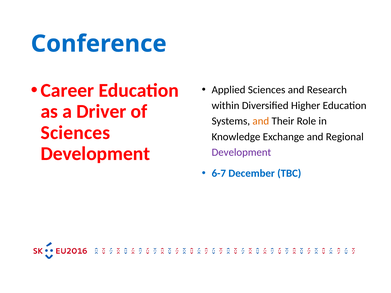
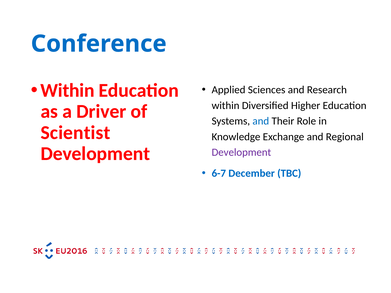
Career at (67, 90): Career -> Within
and at (261, 121) colour: orange -> blue
Sciences at (75, 133): Sciences -> Scientist
